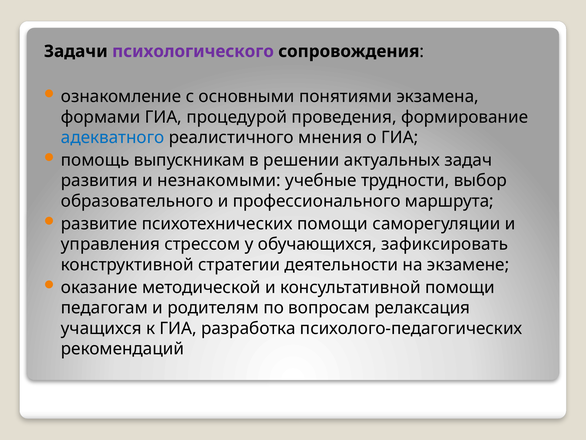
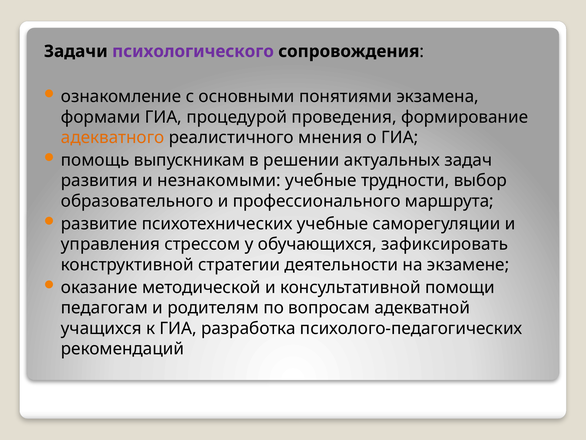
адекватного colour: blue -> orange
психотехнических помощи: помощи -> учебные
релаксация: релаксация -> адекватной
